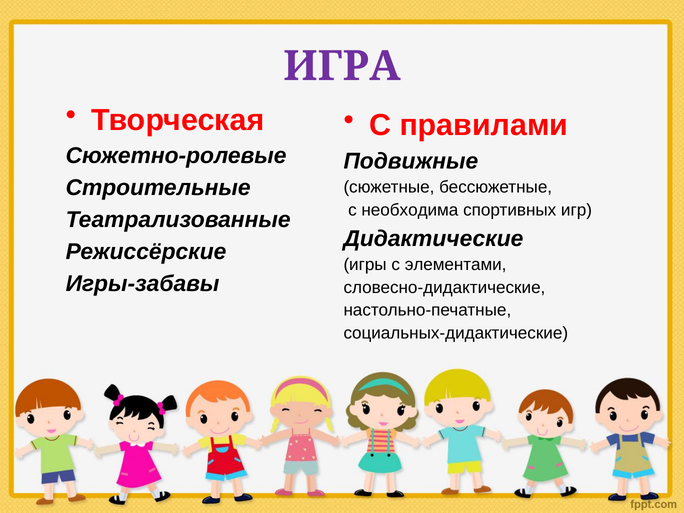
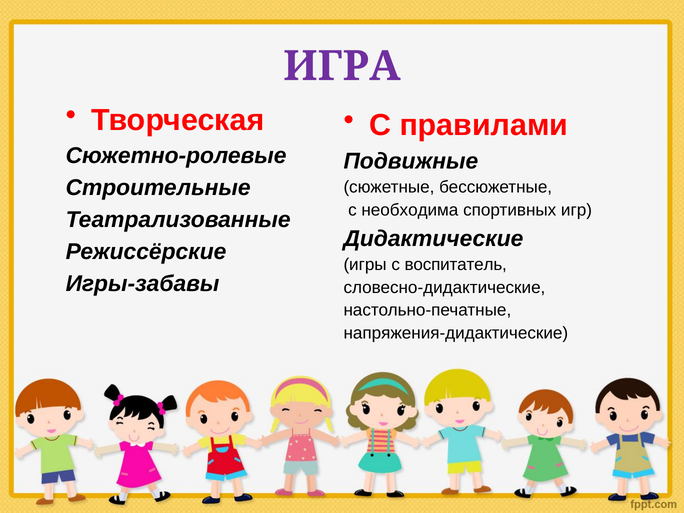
элементами: элементами -> воспитатель
социальных-дидактические: социальных-дидактические -> напряжения-дидактические
